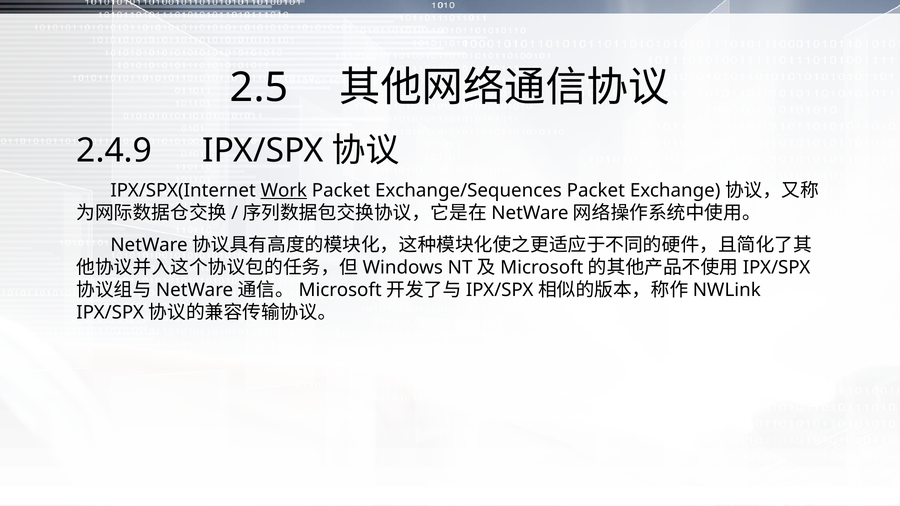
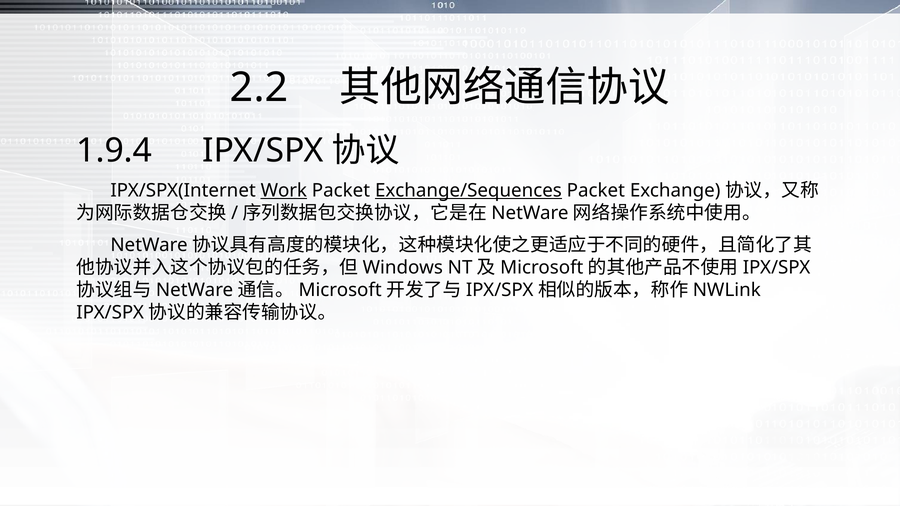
2.5: 2.5 -> 2.2
2.4.9: 2.4.9 -> 1.9.4
Exchange/Sequences underline: none -> present
